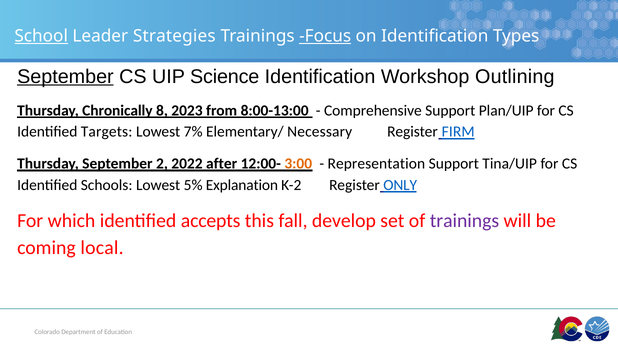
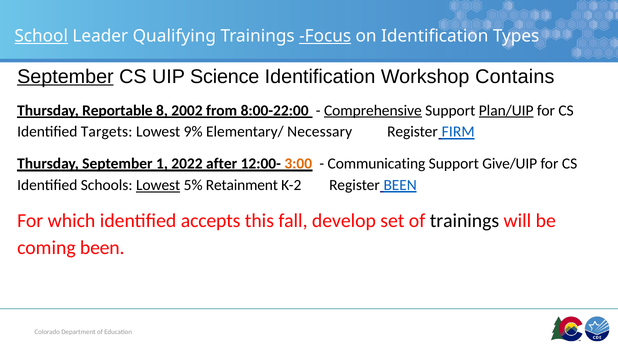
Strategies: Strategies -> Qualifying
Outlining: Outlining -> Contains
Chronically: Chronically -> Reportable
2023: 2023 -> 2002
8:00-13:00: 8:00-13:00 -> 8:00-22:00
Comprehensive underline: none -> present
Plan/UIP underline: none -> present
7%: 7% -> 9%
2: 2 -> 1
Representation: Representation -> Communicating
Tina/UIP: Tina/UIP -> Give/UIP
Lowest at (158, 185) underline: none -> present
Explanation: Explanation -> Retainment
Register ONLY: ONLY -> BEEN
trainings at (464, 221) colour: purple -> black
coming local: local -> been
